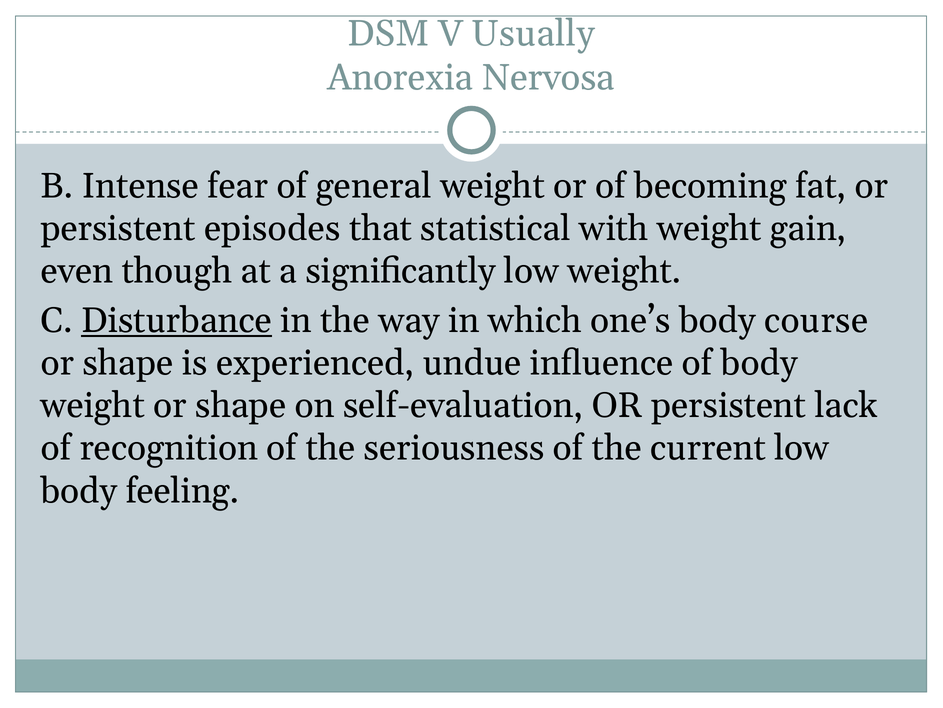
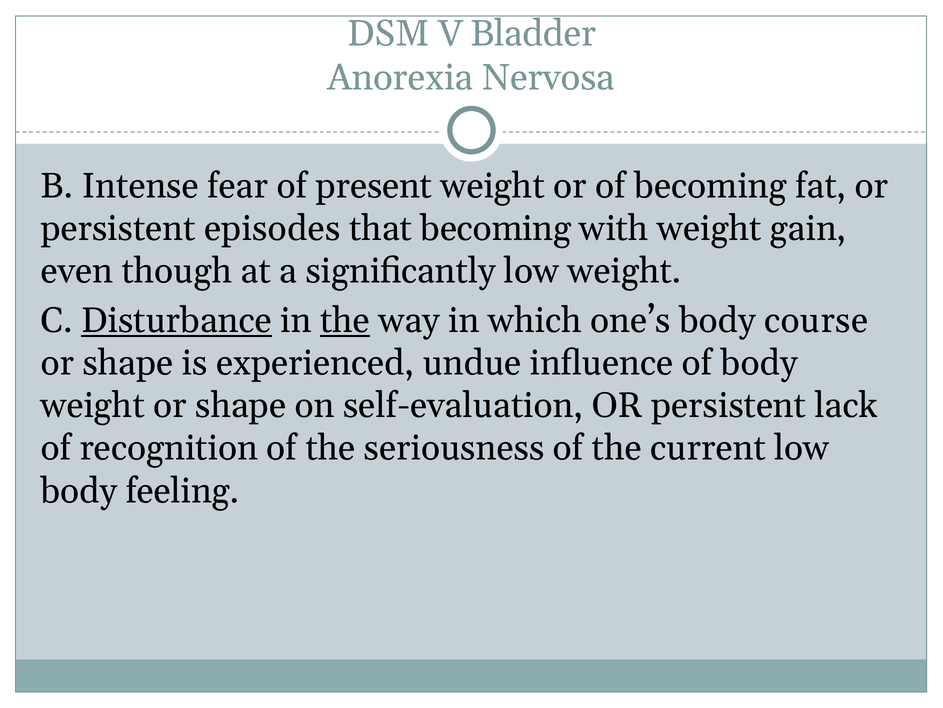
Usually: Usually -> Bladder
general: general -> present
that statistical: statistical -> becoming
the at (345, 320) underline: none -> present
